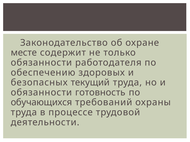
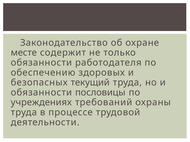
готовность: готовность -> пословицы
обучающихся: обучающихся -> учреждениях
